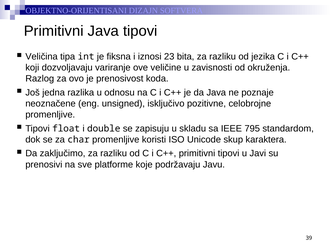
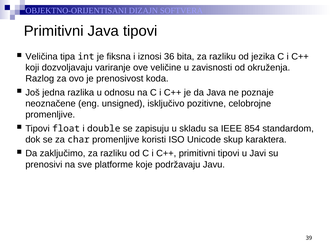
23: 23 -> 36
795: 795 -> 854
